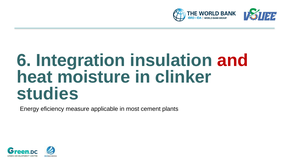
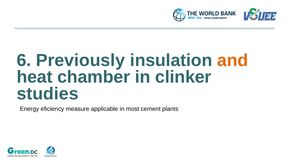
Integration: Integration -> Previously
and colour: red -> orange
moisture: moisture -> chamber
